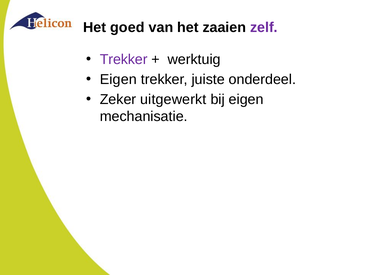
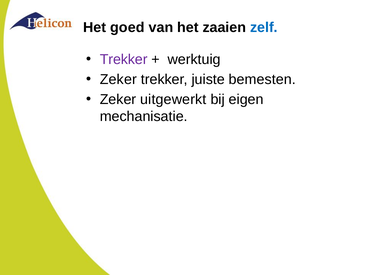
zelf colour: purple -> blue
Eigen at (118, 79): Eigen -> Zeker
onderdeel: onderdeel -> bemesten
